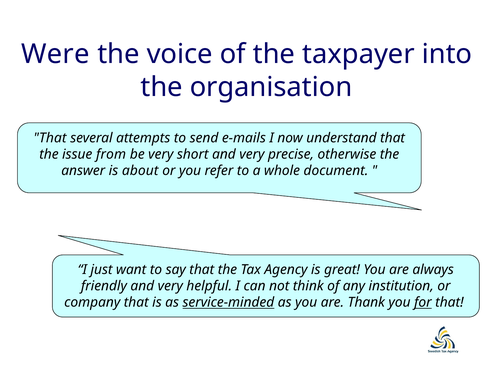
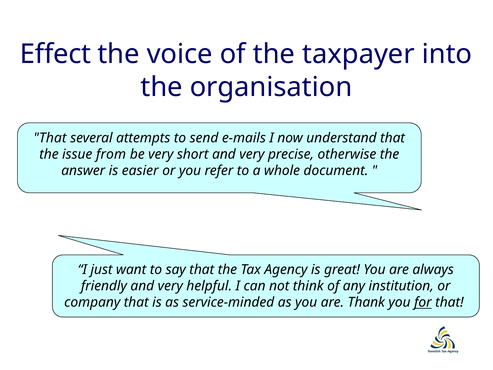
Were: Were -> Effect
about: about -> easier
service-minded underline: present -> none
